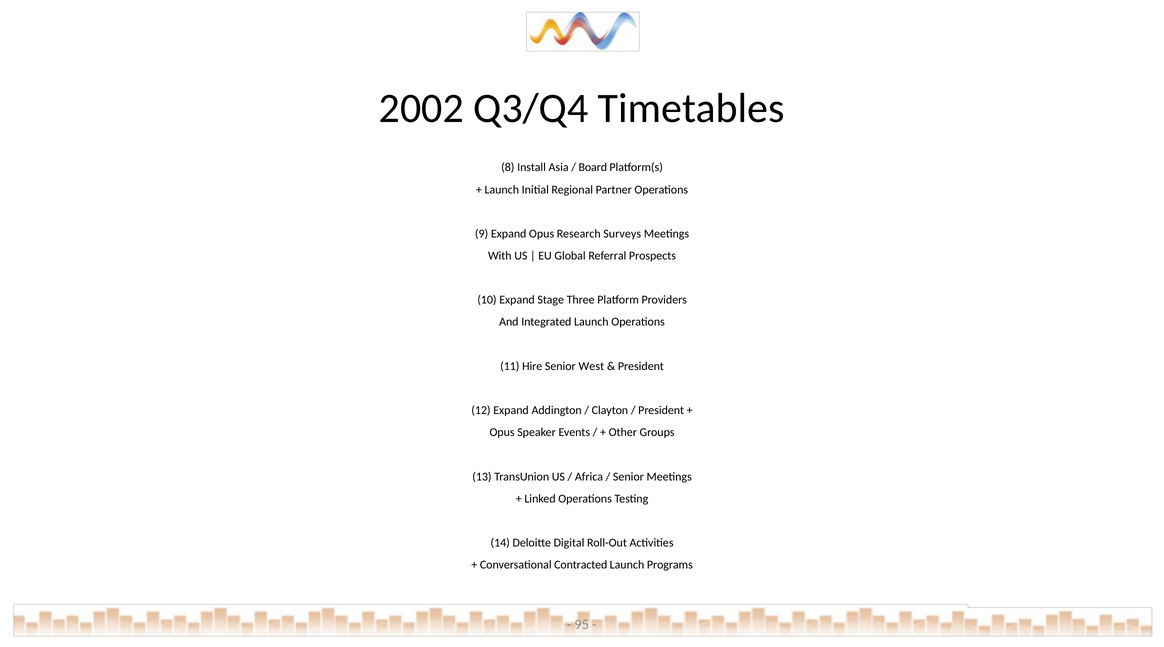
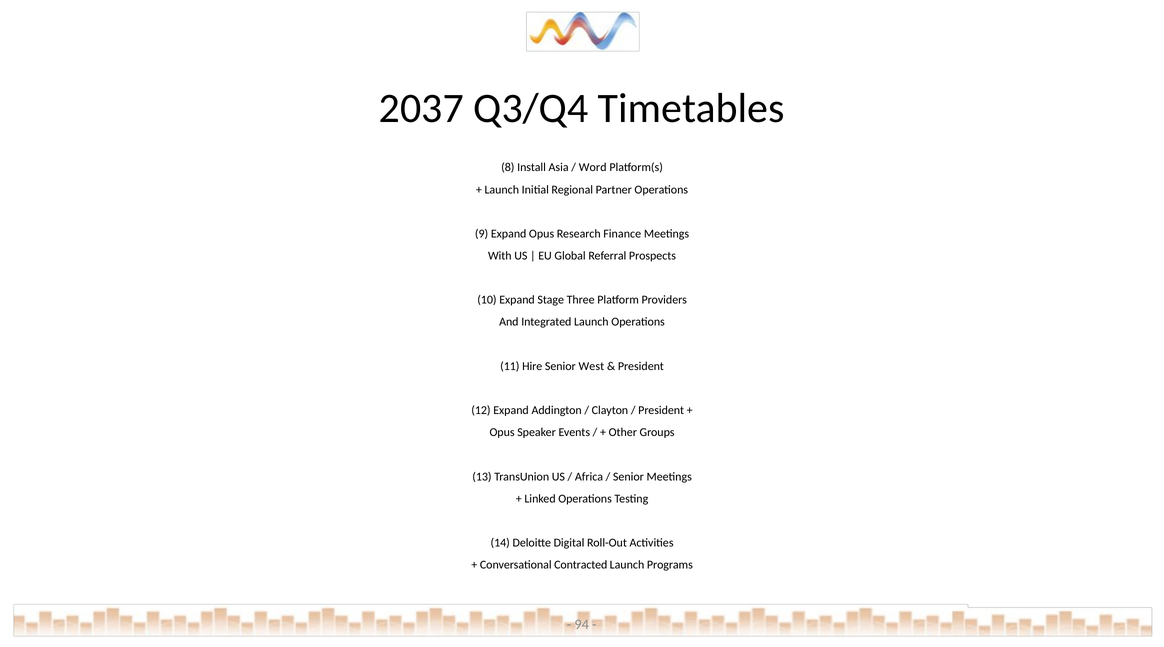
2002: 2002 -> 2037
Board: Board -> Word
Surveys: Surveys -> Finance
95: 95 -> 94
